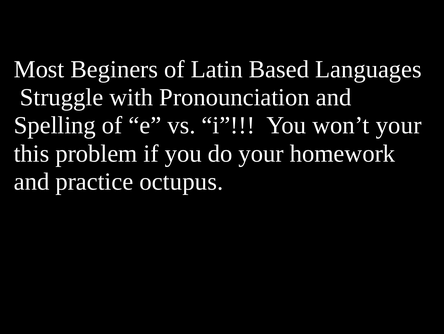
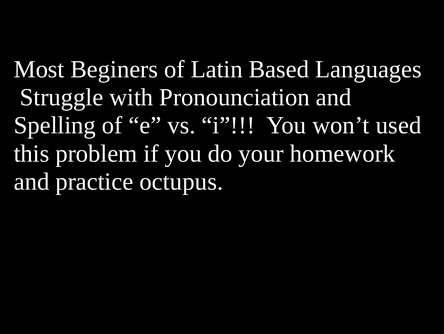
won’t your: your -> used
